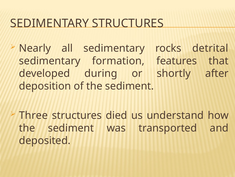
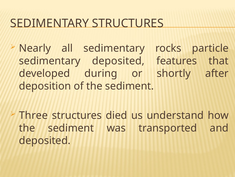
detrital: detrital -> particle
sedimentary formation: formation -> deposited
